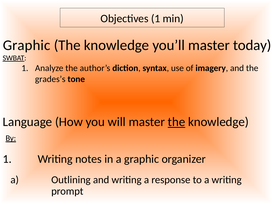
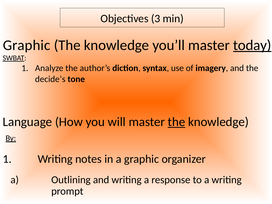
Objectives 1: 1 -> 3
today underline: none -> present
grades’s: grades’s -> decide’s
